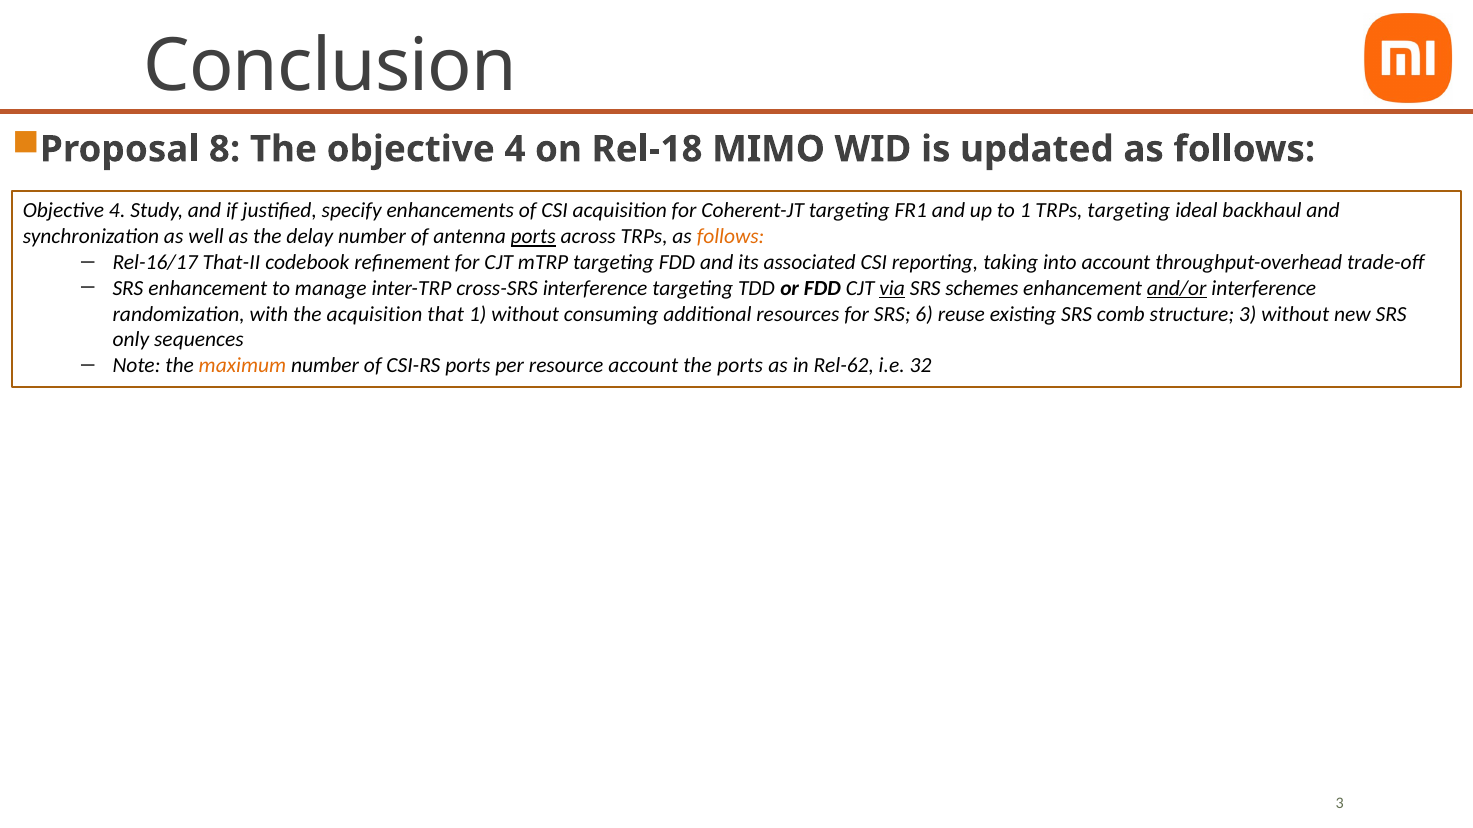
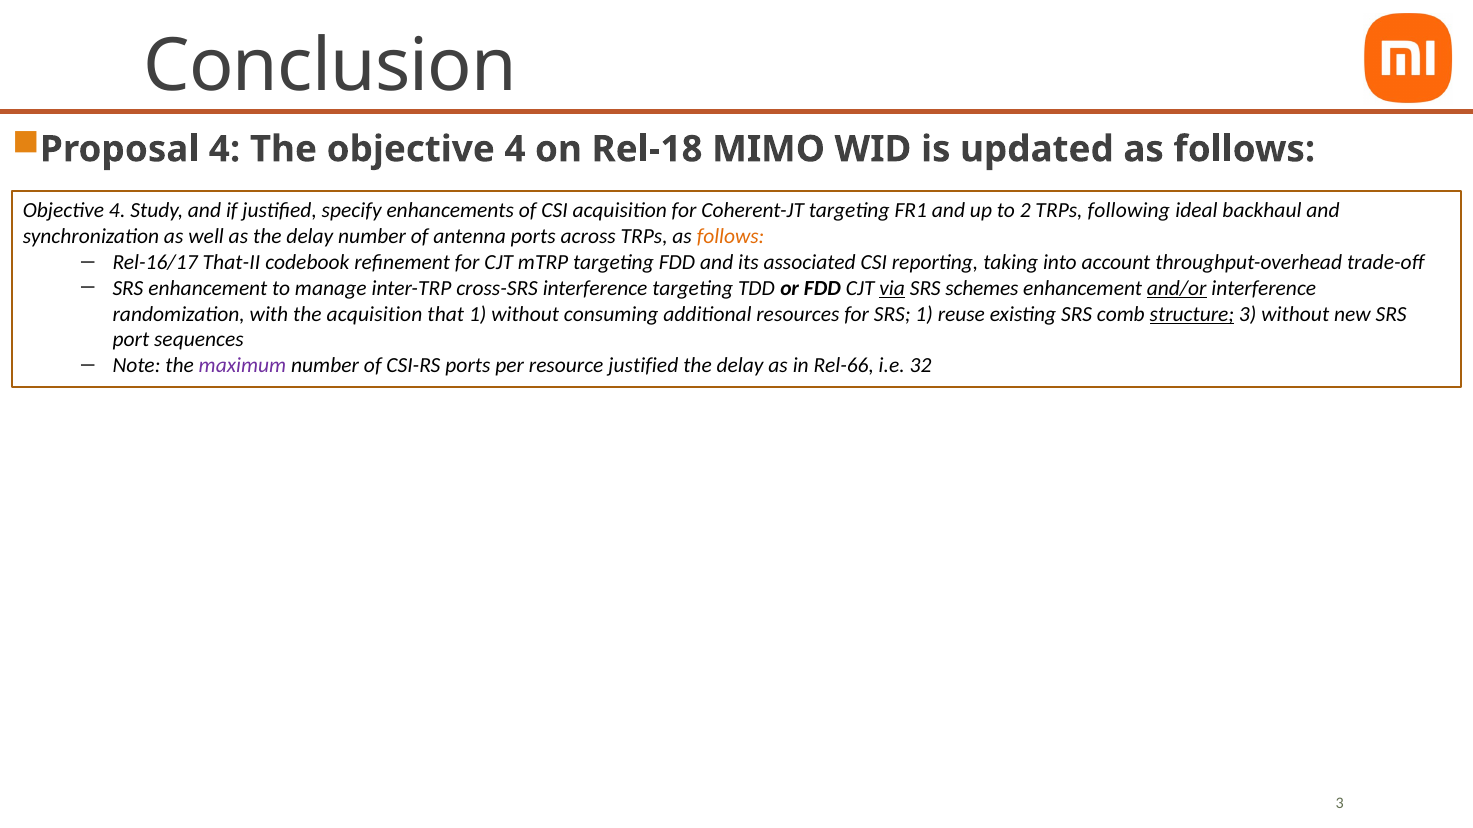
Proposal 8: 8 -> 4
to 1: 1 -> 2
TRPs targeting: targeting -> following
ports at (533, 237) underline: present -> none
SRS 6: 6 -> 1
structure underline: none -> present
only: only -> port
maximum colour: orange -> purple
resource account: account -> justified
ports at (740, 366): ports -> delay
Rel-62: Rel-62 -> Rel-66
